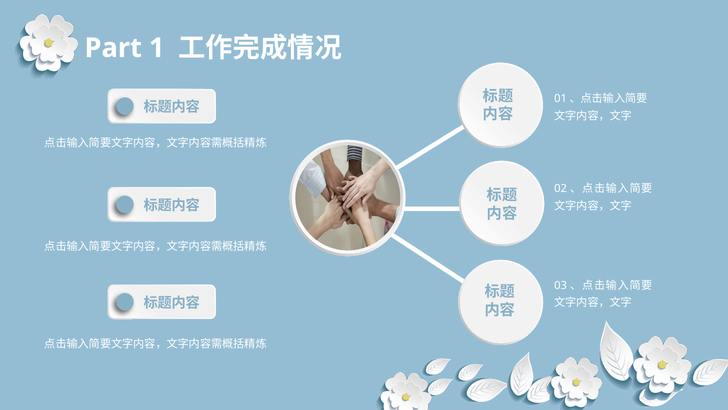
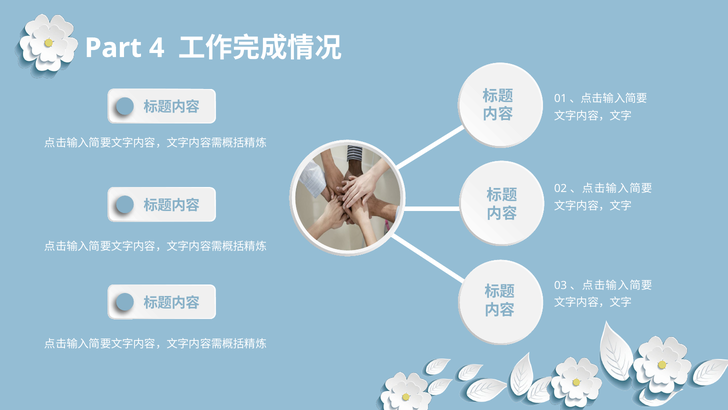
1: 1 -> 4
